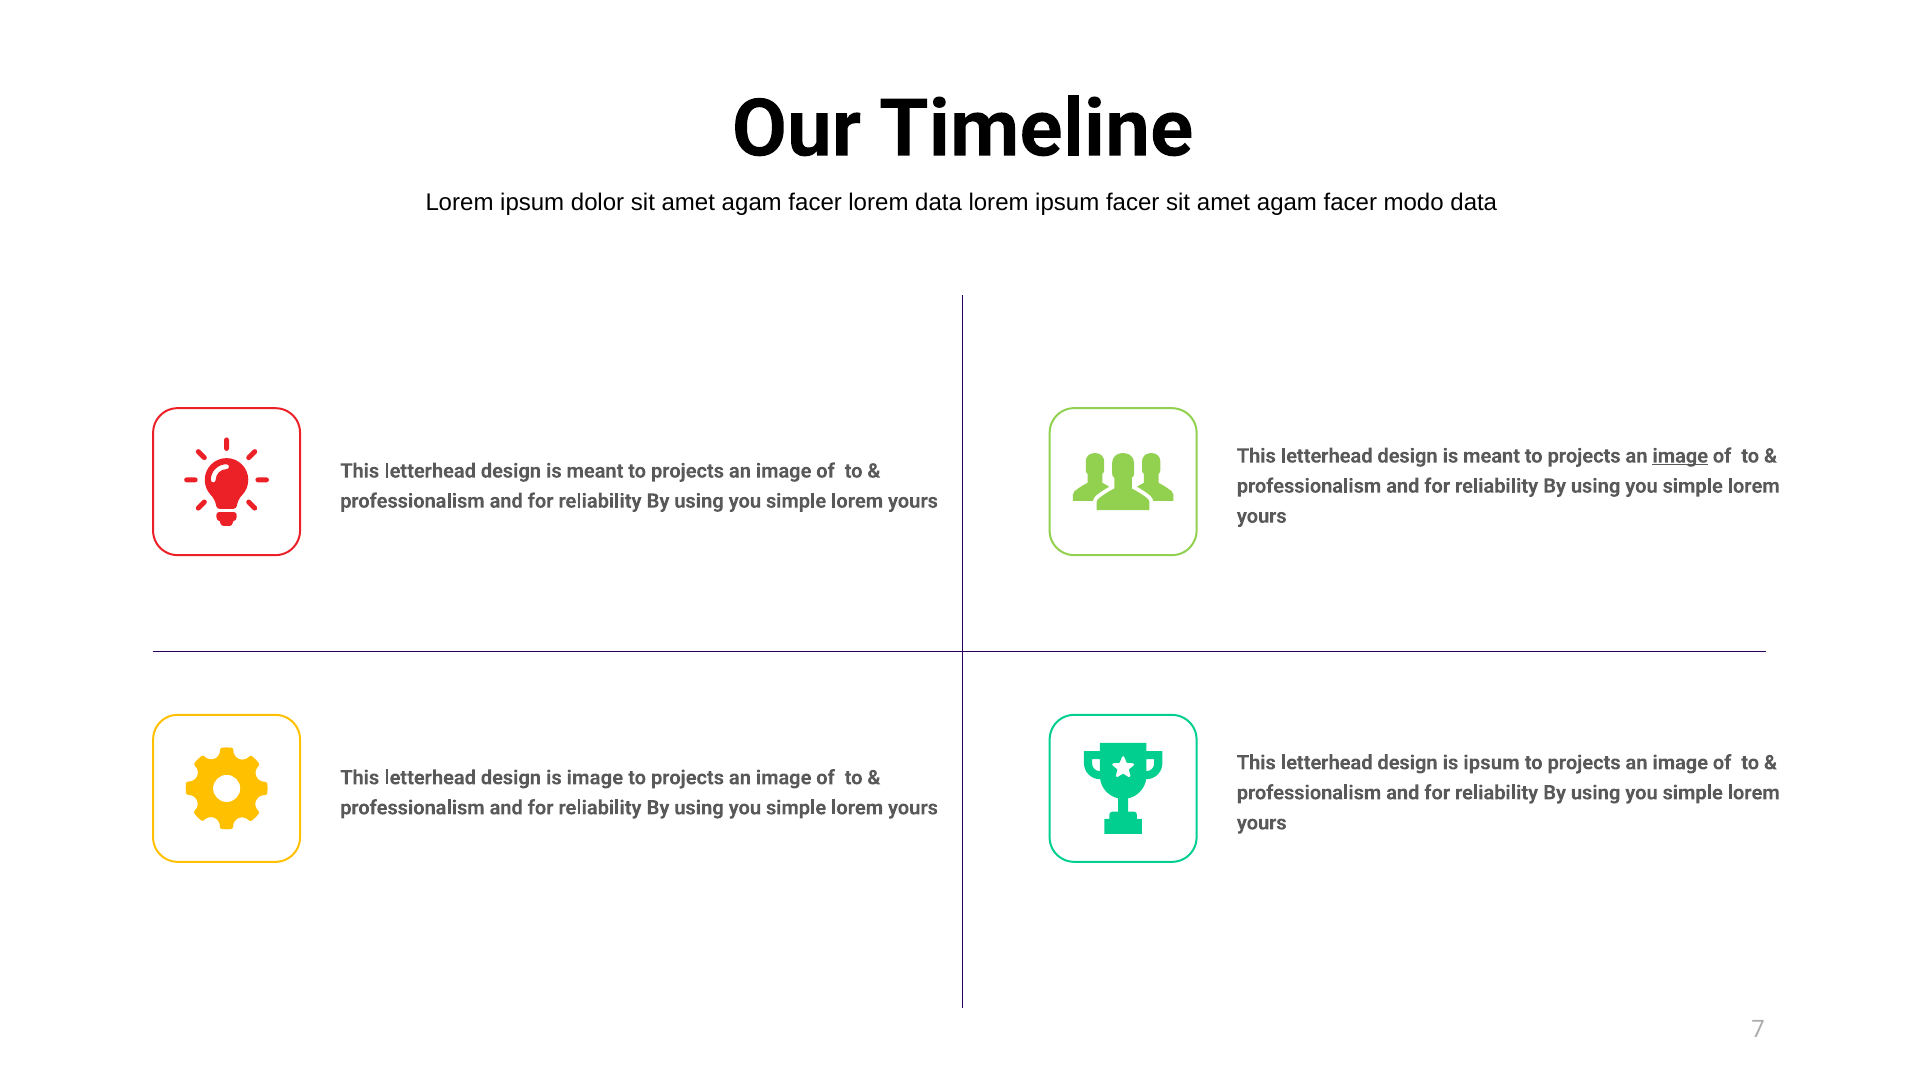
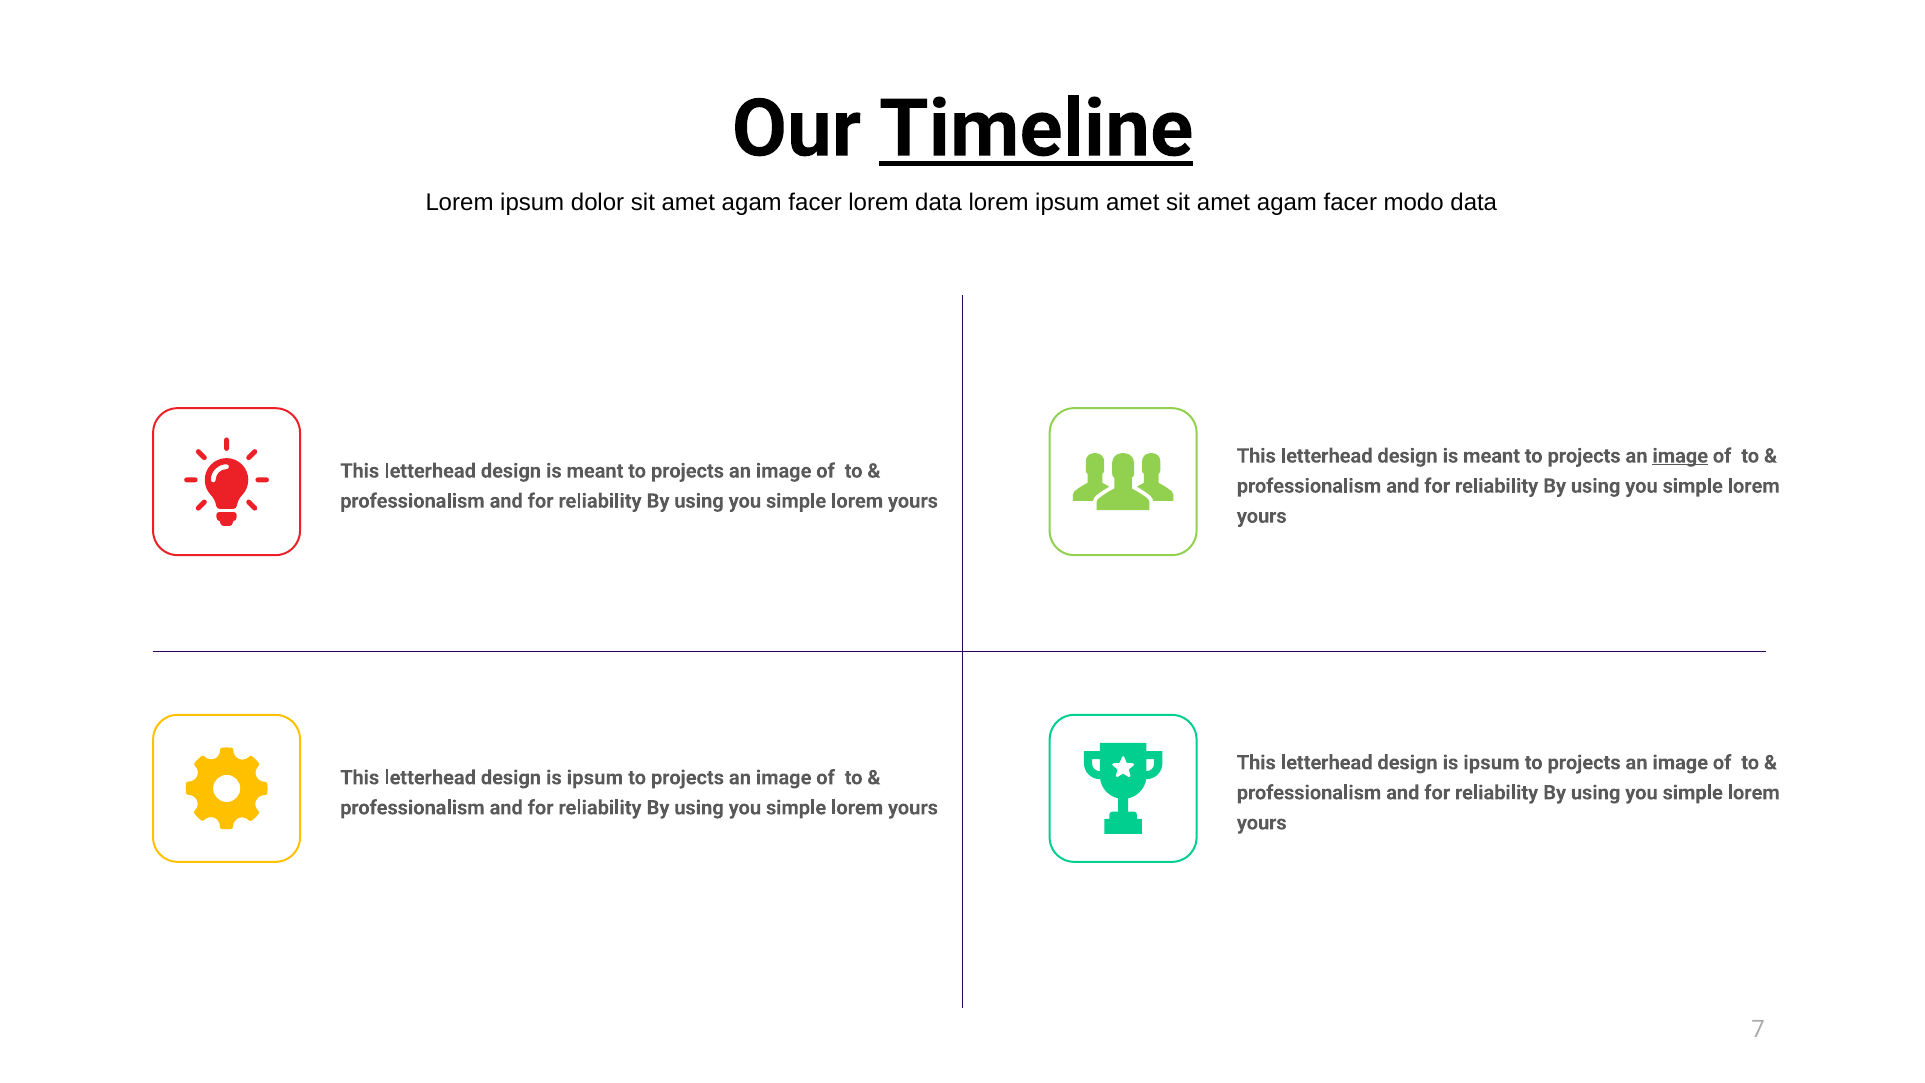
Timeline underline: none -> present
ipsum facer: facer -> amet
image at (595, 778): image -> ipsum
